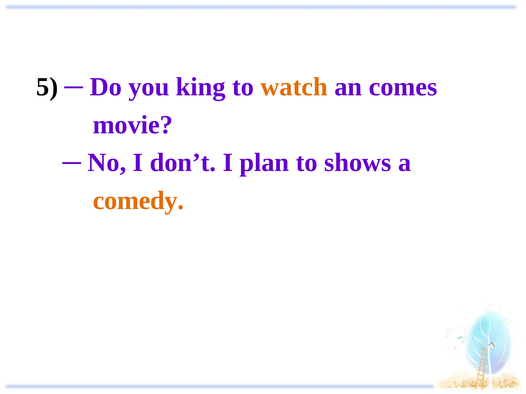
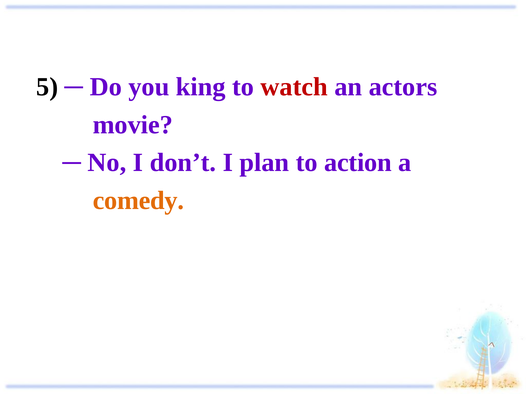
watch colour: orange -> red
comes: comes -> actors
shows: shows -> action
